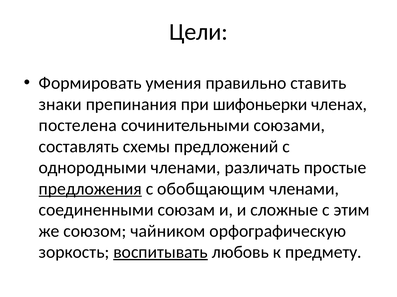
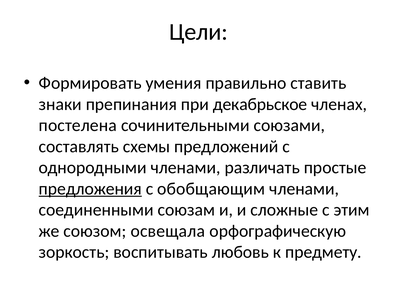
шифоньерки: шифоньерки -> декабрьское
чайником: чайником -> освещала
воспитывать underline: present -> none
